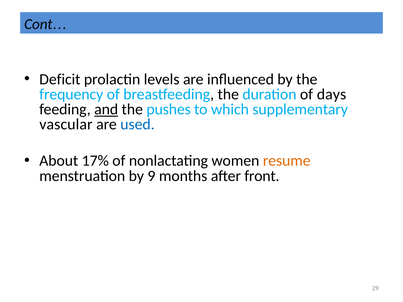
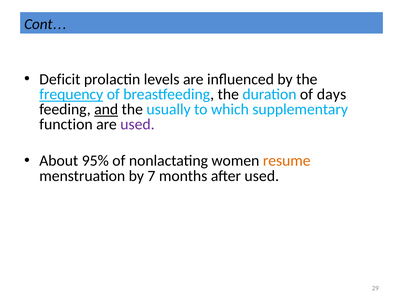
frequency underline: none -> present
pushes: pushes -> usually
vascular: vascular -> function
used at (137, 125) colour: blue -> purple
17%: 17% -> 95%
9: 9 -> 7
after front: front -> used
